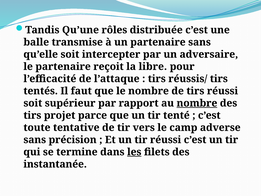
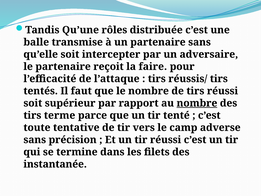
libre: libre -> faire
projet: projet -> terme
les underline: present -> none
